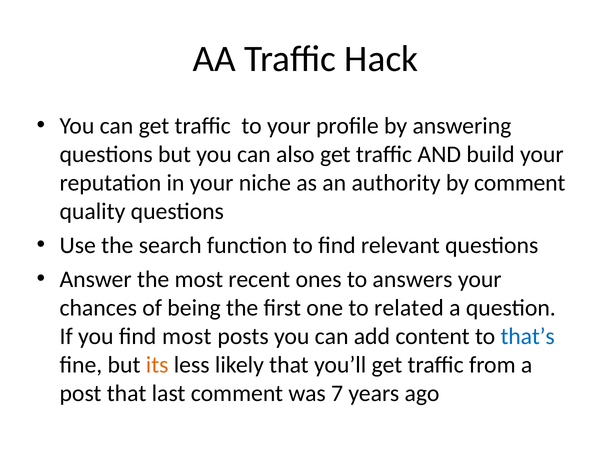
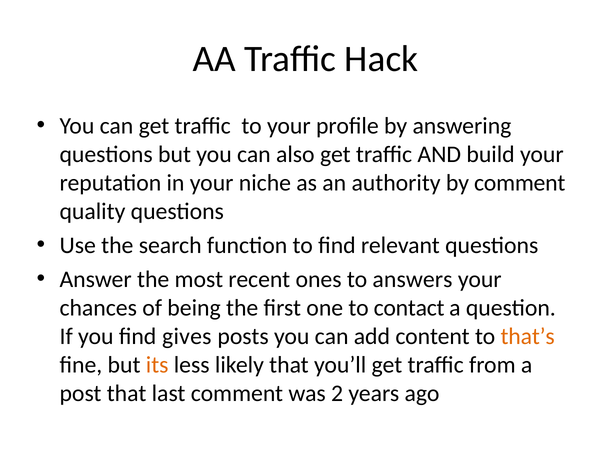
related: related -> contact
find most: most -> gives
that’s colour: blue -> orange
7: 7 -> 2
